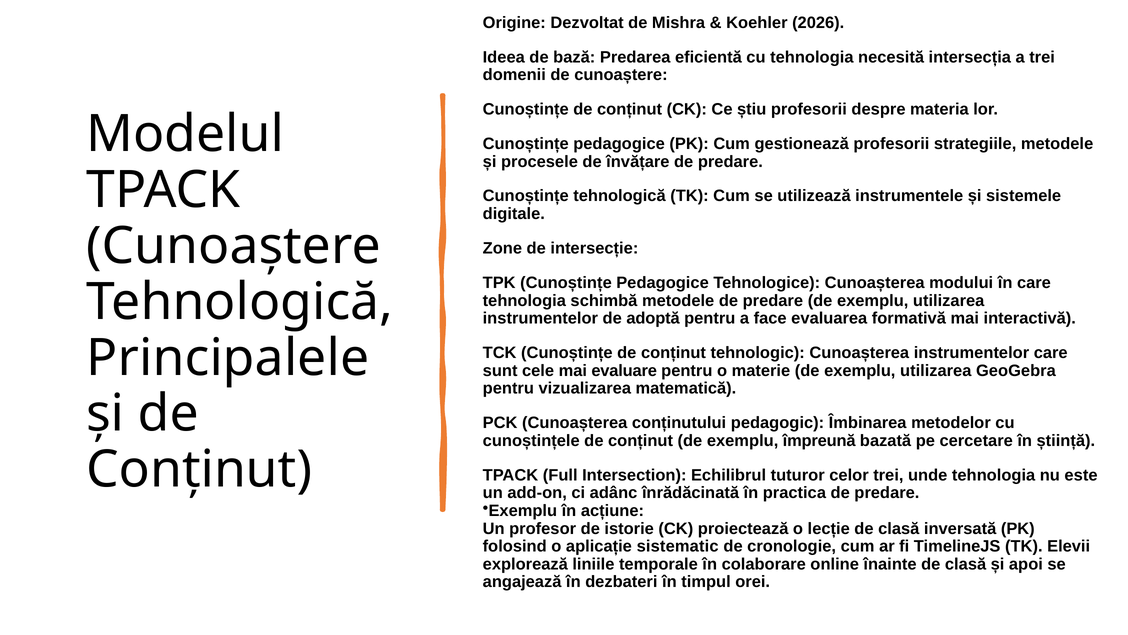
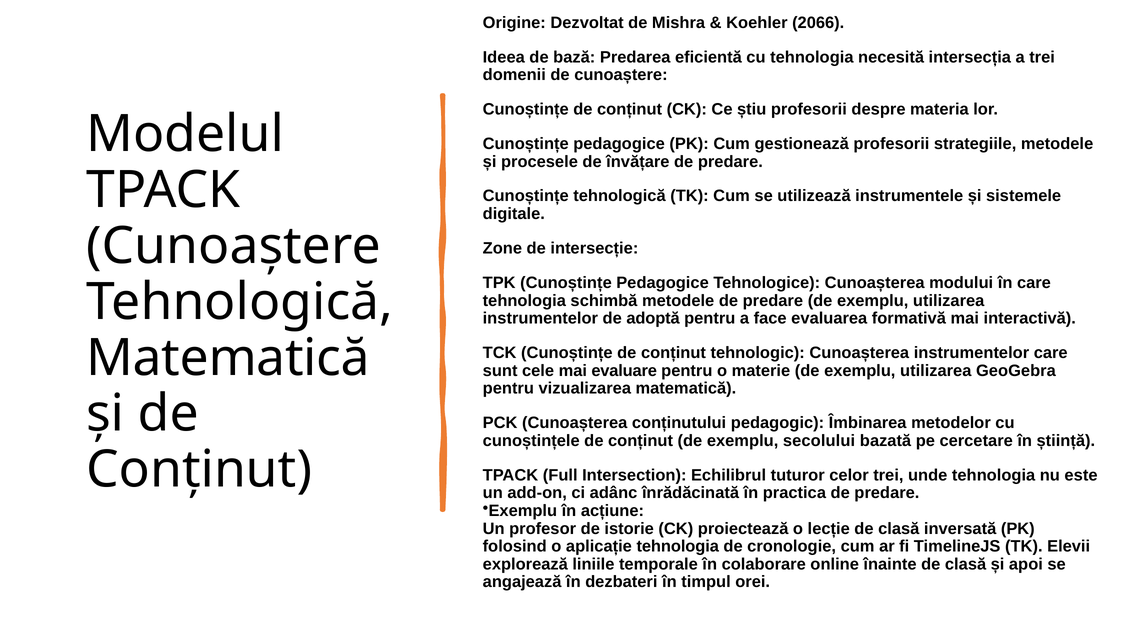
2026: 2026 -> 2066
Principalele at (228, 358): Principalele -> Matematică
împreună: împreună -> secolului
aplicație sistematic: sistematic -> tehnologia
